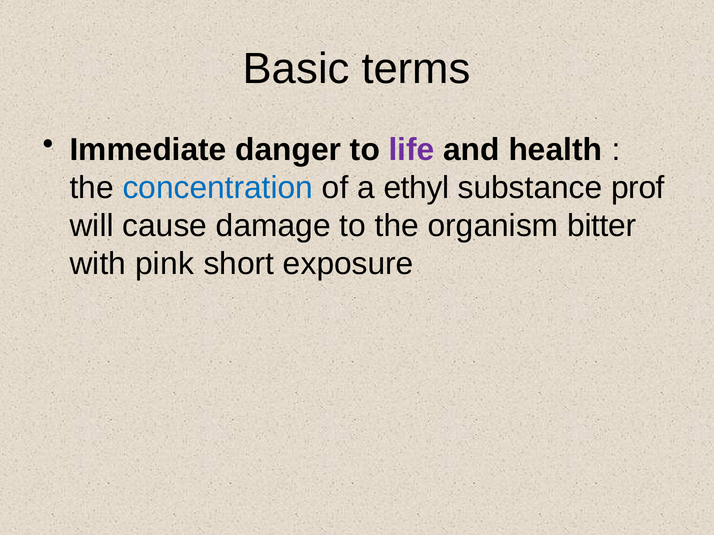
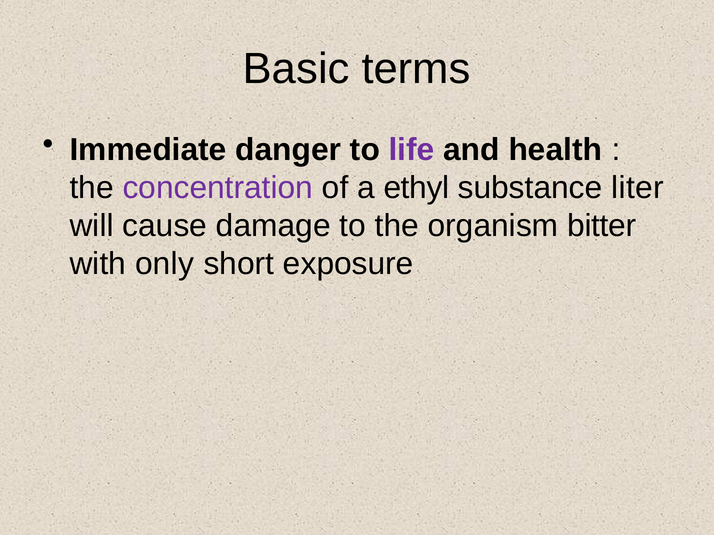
concentration colour: blue -> purple
prof: prof -> liter
pink: pink -> only
